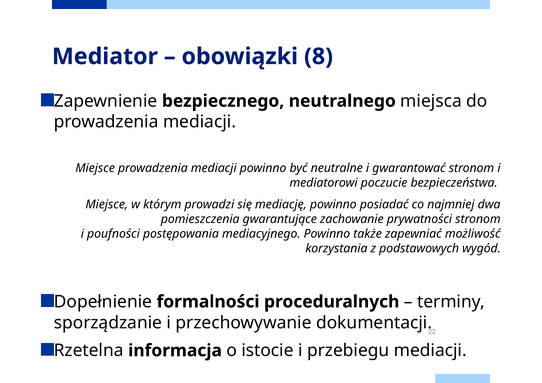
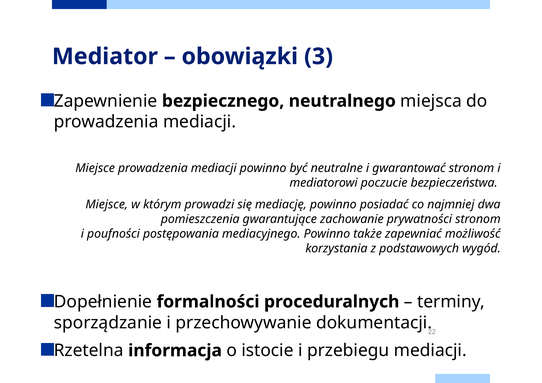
8: 8 -> 3
